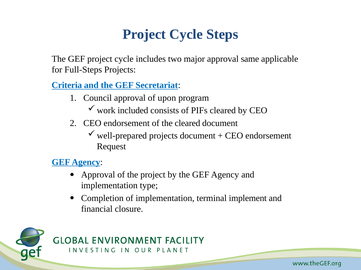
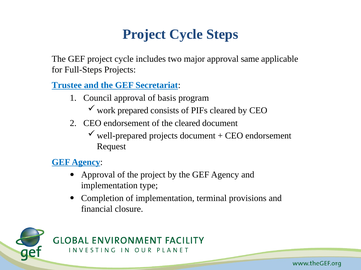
Criteria: Criteria -> Trustee
upon: upon -> basis
included: included -> prepared
implement: implement -> provisions
